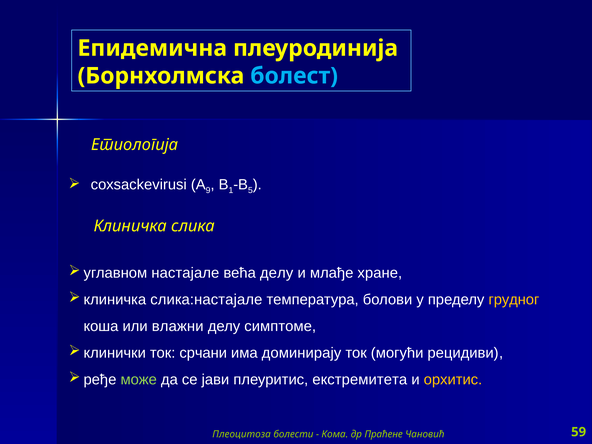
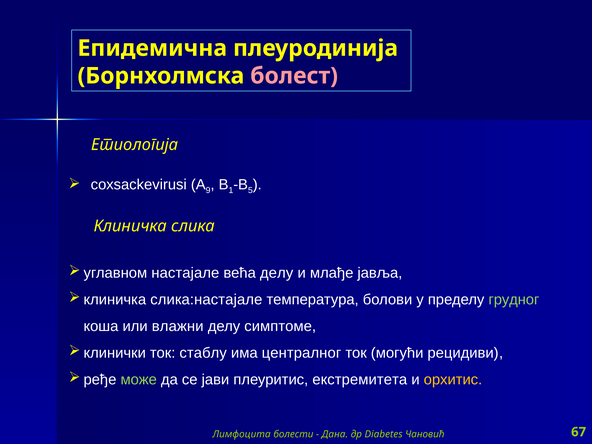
болест colour: light blue -> pink
хране: хране -> јавља
грудног colour: yellow -> light green
срчани: срчани -> стаблу
доминирају: доминирају -> централног
Плеоцитоза: Плеоцитоза -> Лимфоцита
Кома: Кома -> Дана
Праћене: Праћене -> Diabetes
59: 59 -> 67
